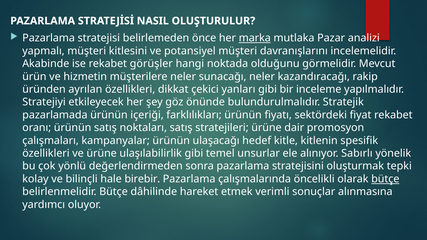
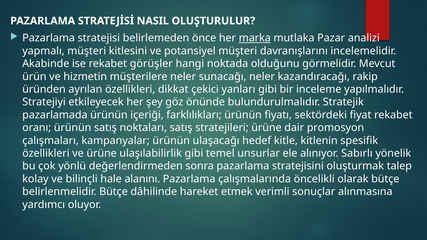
tepki: tepki -> talep
birebir: birebir -> alanını
bütçe at (385, 179) underline: present -> none
